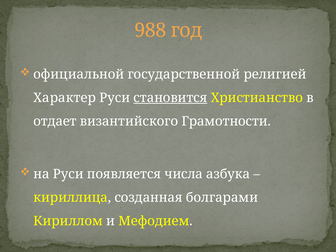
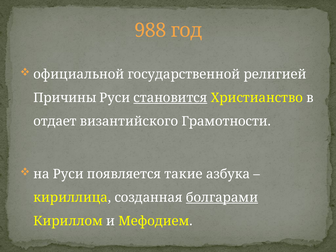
Характер: Характер -> Причины
числа: числа -> такие
болгарами underline: none -> present
